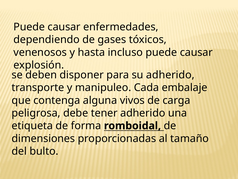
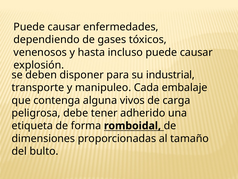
su adherido: adherido -> industrial
